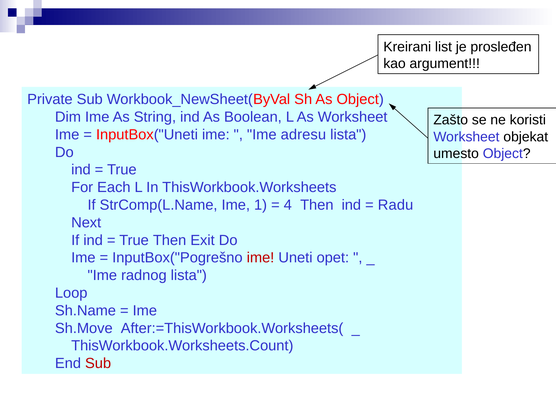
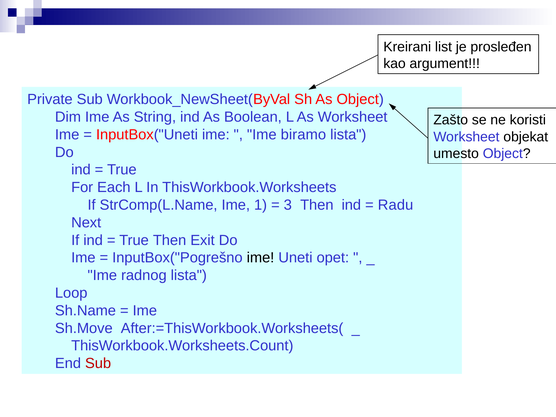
adresu: adresu -> biramo
4: 4 -> 3
ime at (260, 258) colour: red -> black
